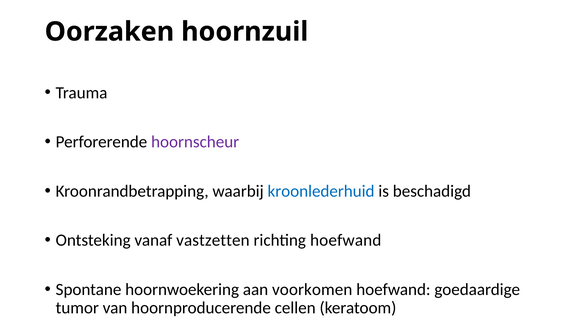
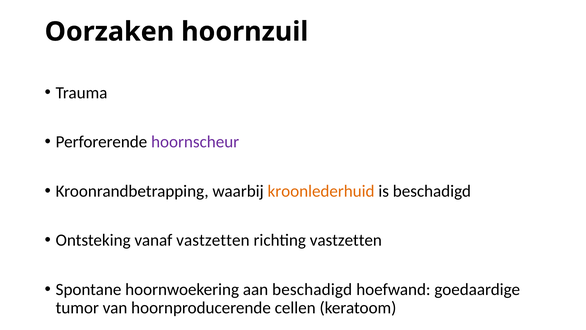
kroonlederhuid colour: blue -> orange
richting hoefwand: hoefwand -> vastzetten
aan voorkomen: voorkomen -> beschadigd
